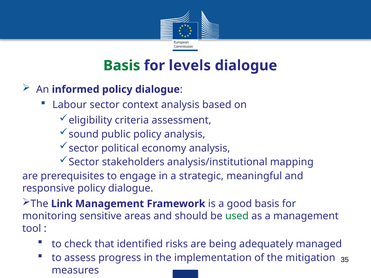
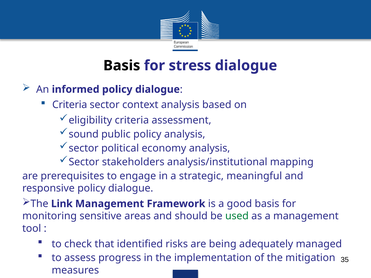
Basis at (122, 66) colour: green -> black
levels: levels -> stress
Labour at (70, 105): Labour -> Criteria
